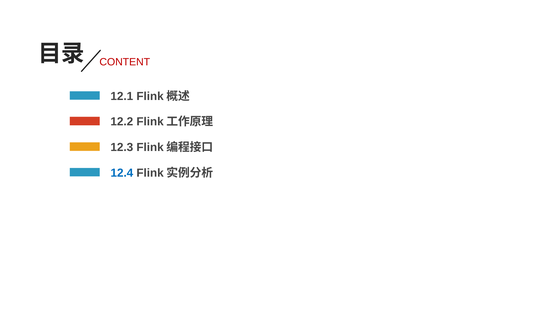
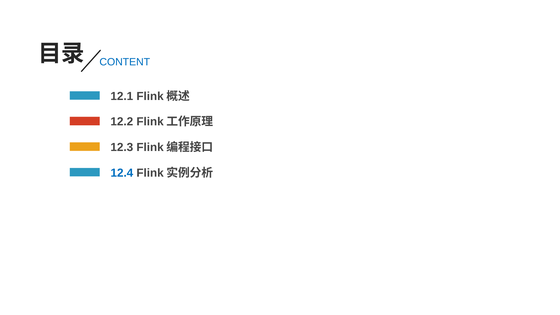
CONTENT colour: red -> blue
